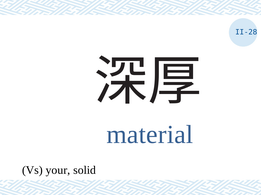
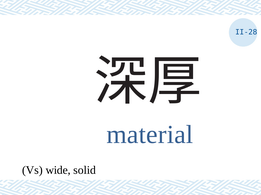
your: your -> wide
